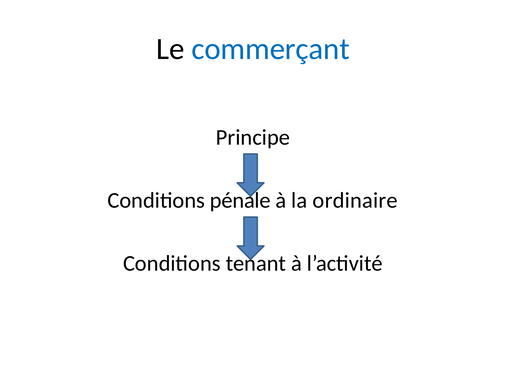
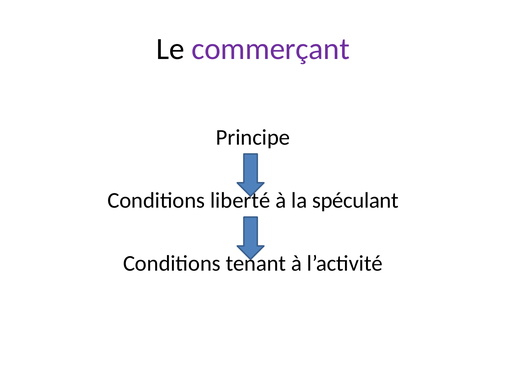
commerçant colour: blue -> purple
pénale: pénale -> liberté
ordinaire: ordinaire -> spéculant
